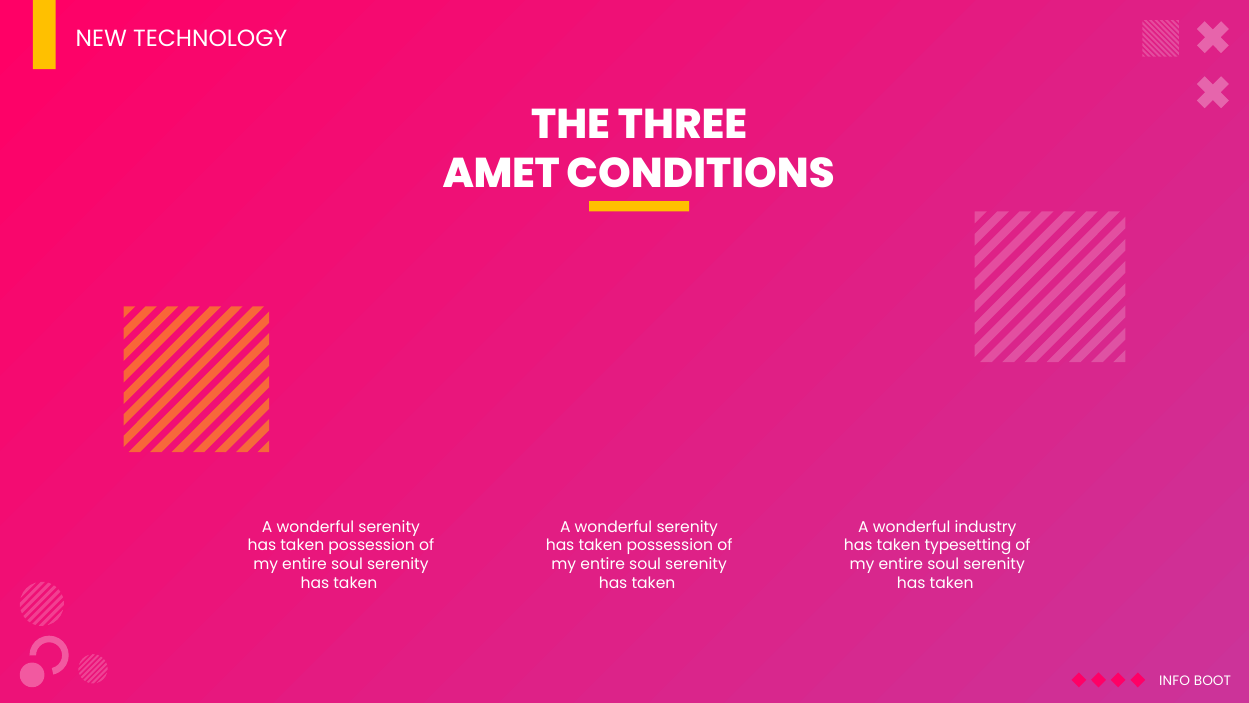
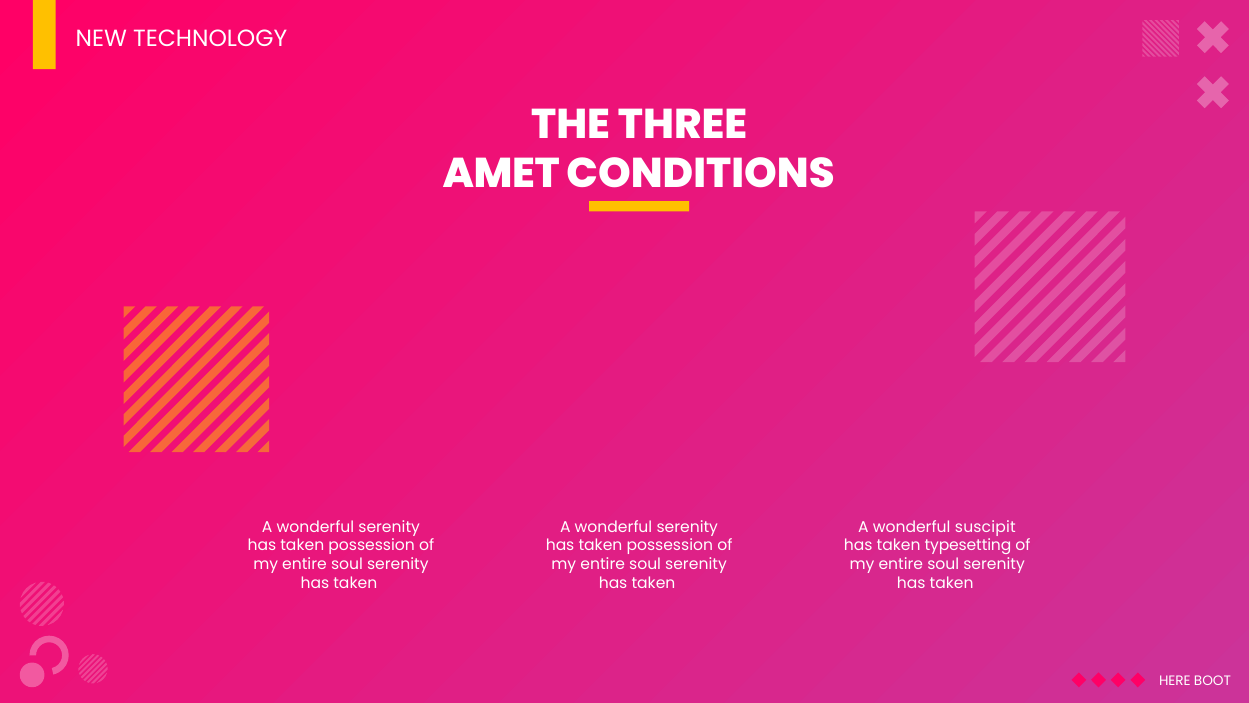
industry: industry -> suscipit
INFO: INFO -> HERE
